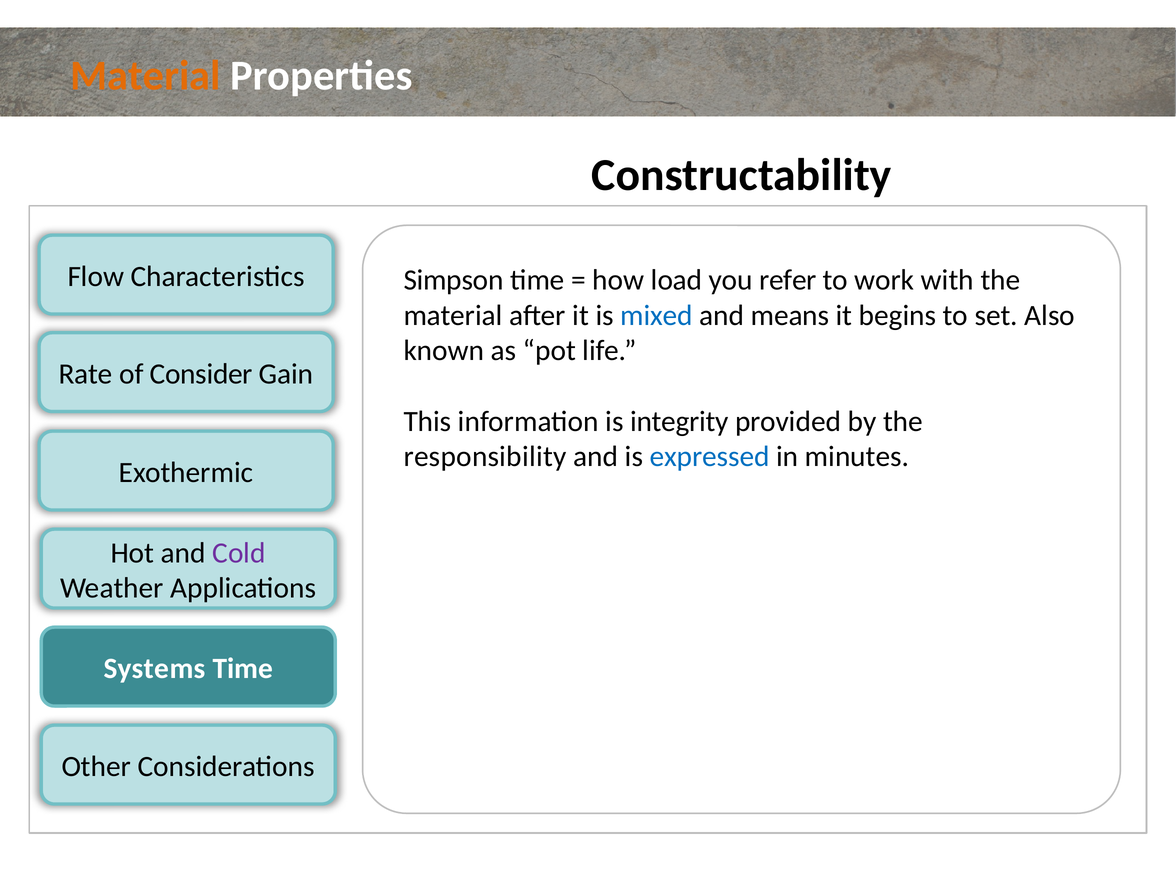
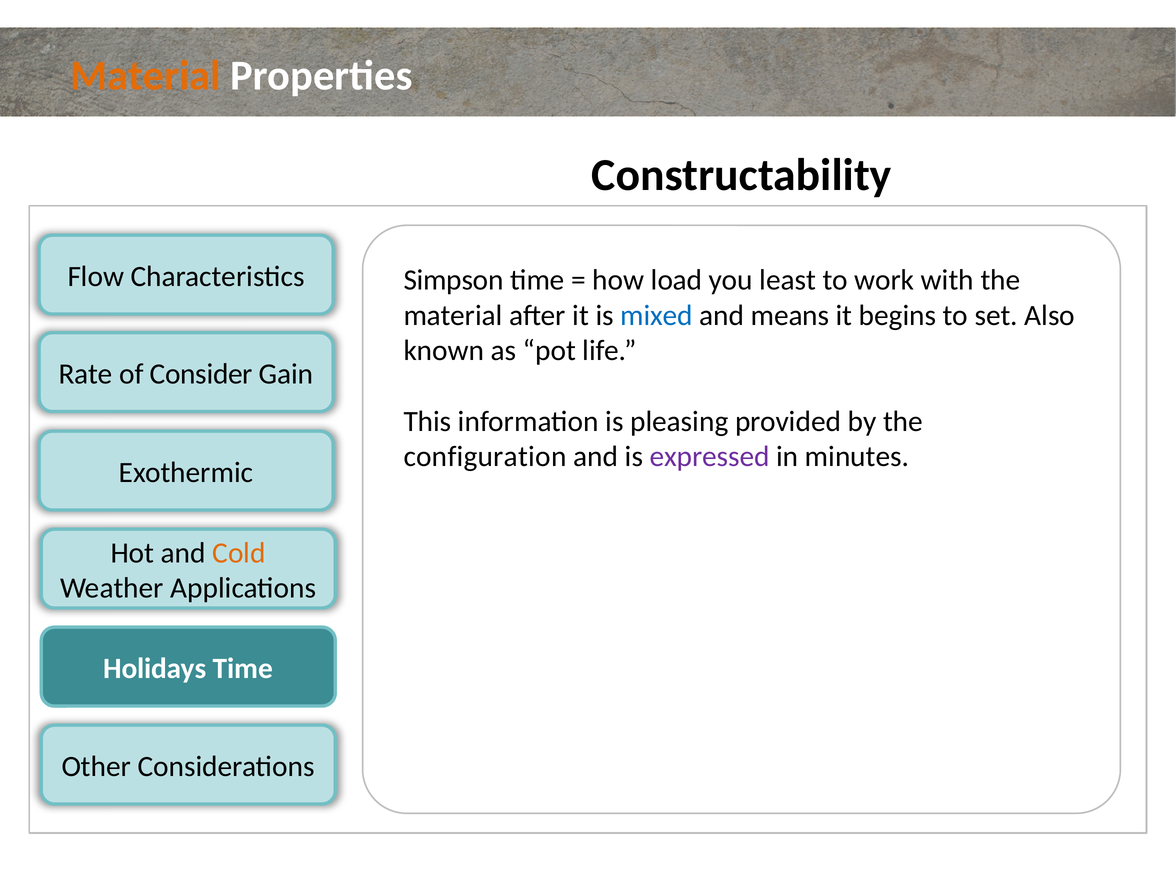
refer: refer -> least
integrity: integrity -> pleasing
responsibility: responsibility -> configuration
expressed colour: blue -> purple
Cold colour: purple -> orange
Systems: Systems -> Holidays
